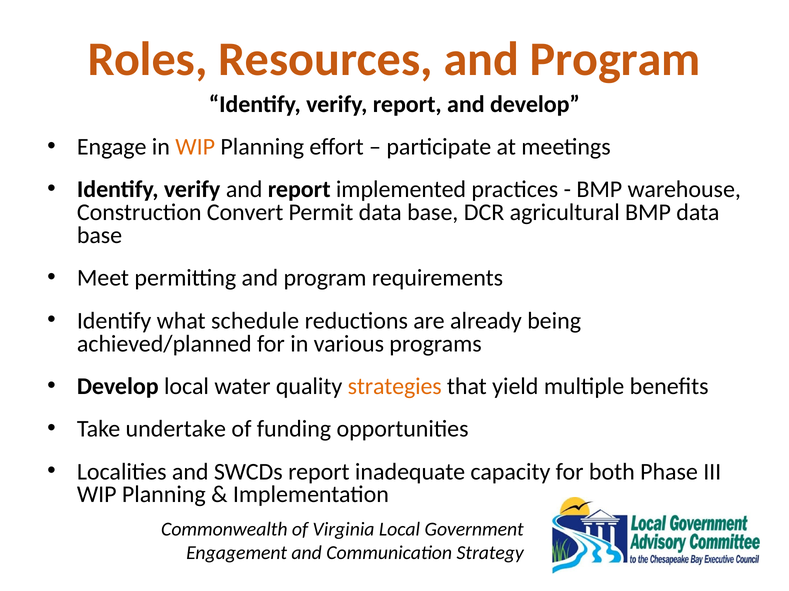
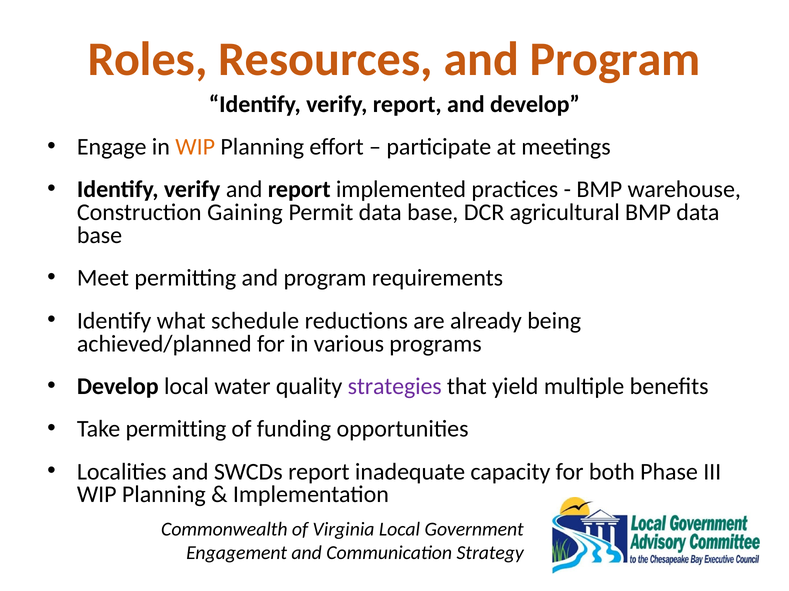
Convert: Convert -> Gaining
strategies colour: orange -> purple
Take undertake: undertake -> permitting
